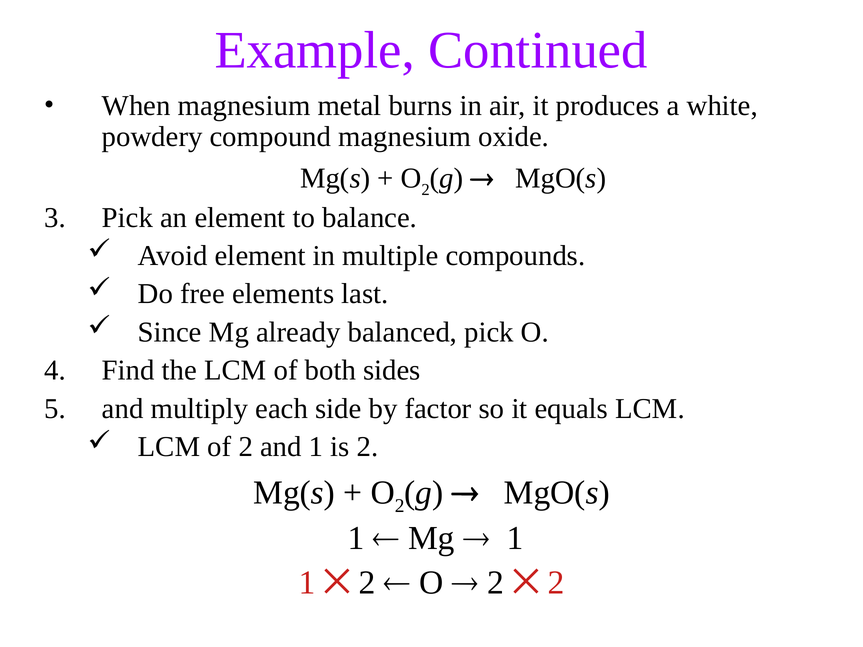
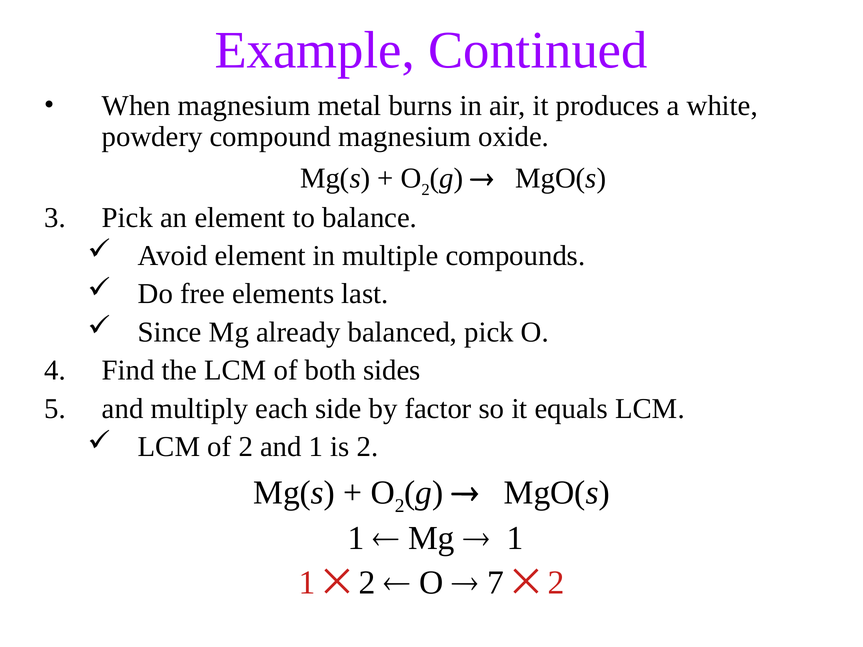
2 at (496, 583): 2 -> 7
